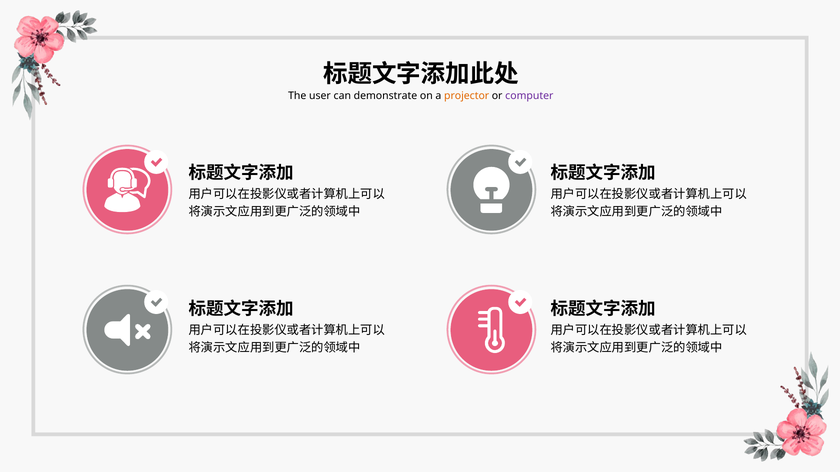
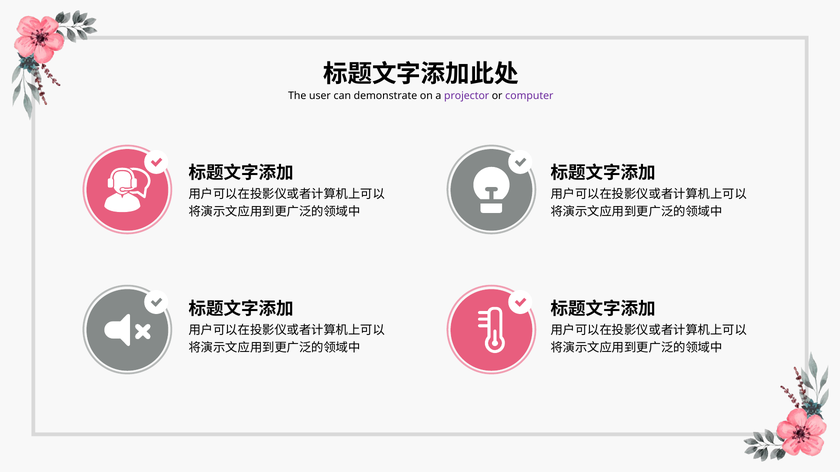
projector colour: orange -> purple
